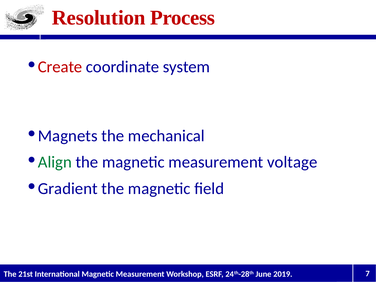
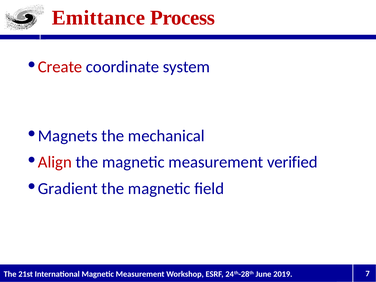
Resolution: Resolution -> Emittance
Align colour: green -> red
voltage: voltage -> verified
